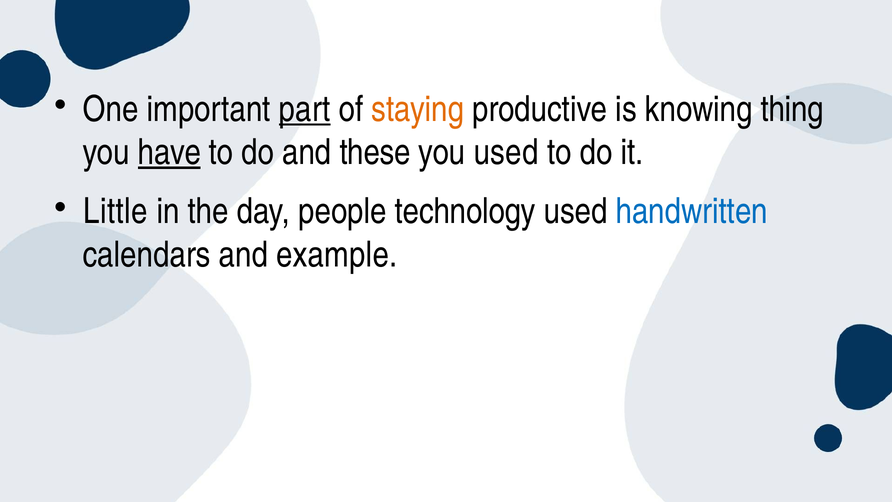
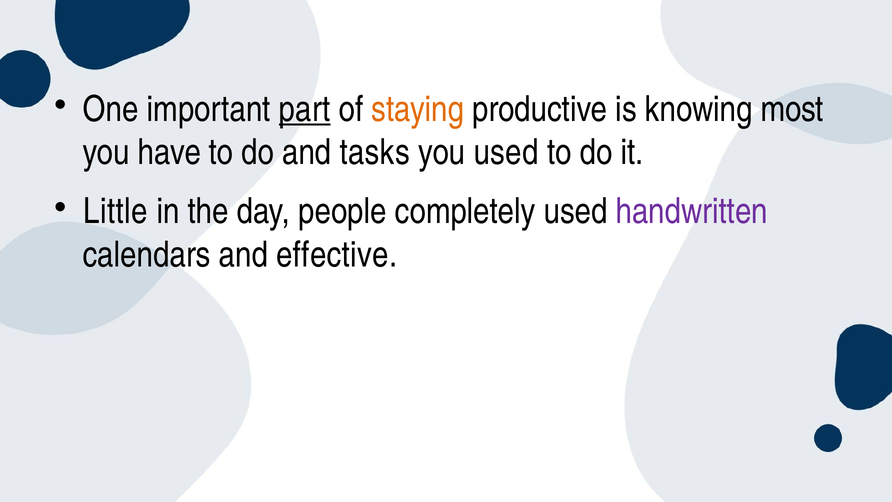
thing: thing -> most
have underline: present -> none
these: these -> tasks
technology: technology -> completely
handwritten colour: blue -> purple
example: example -> effective
